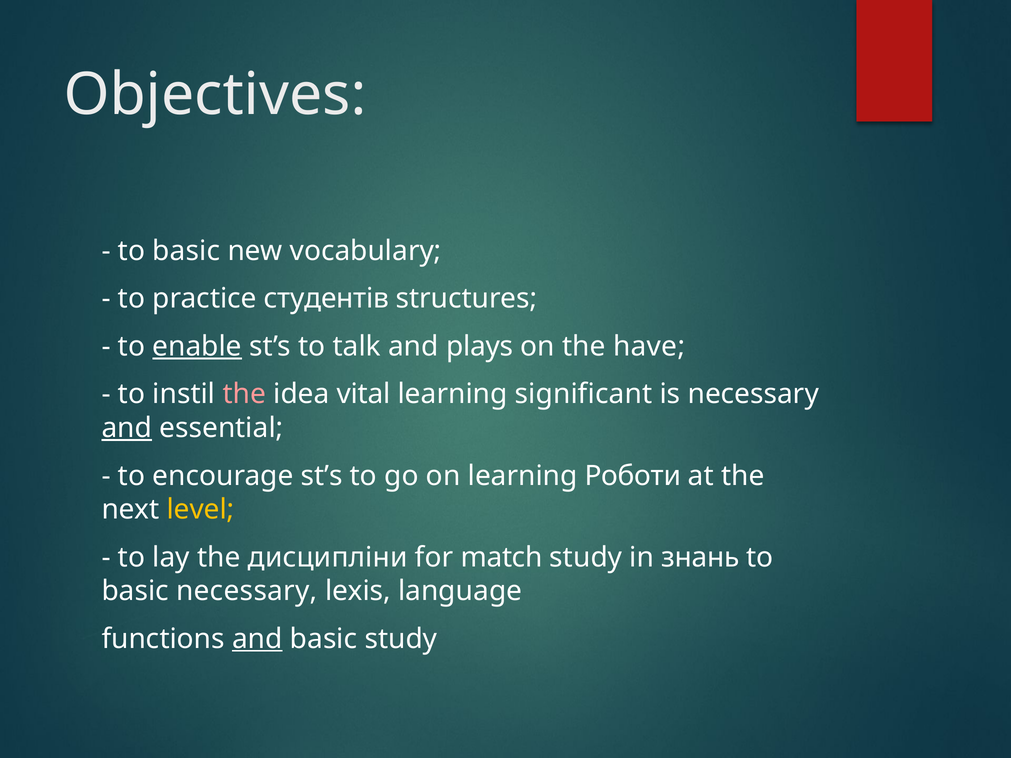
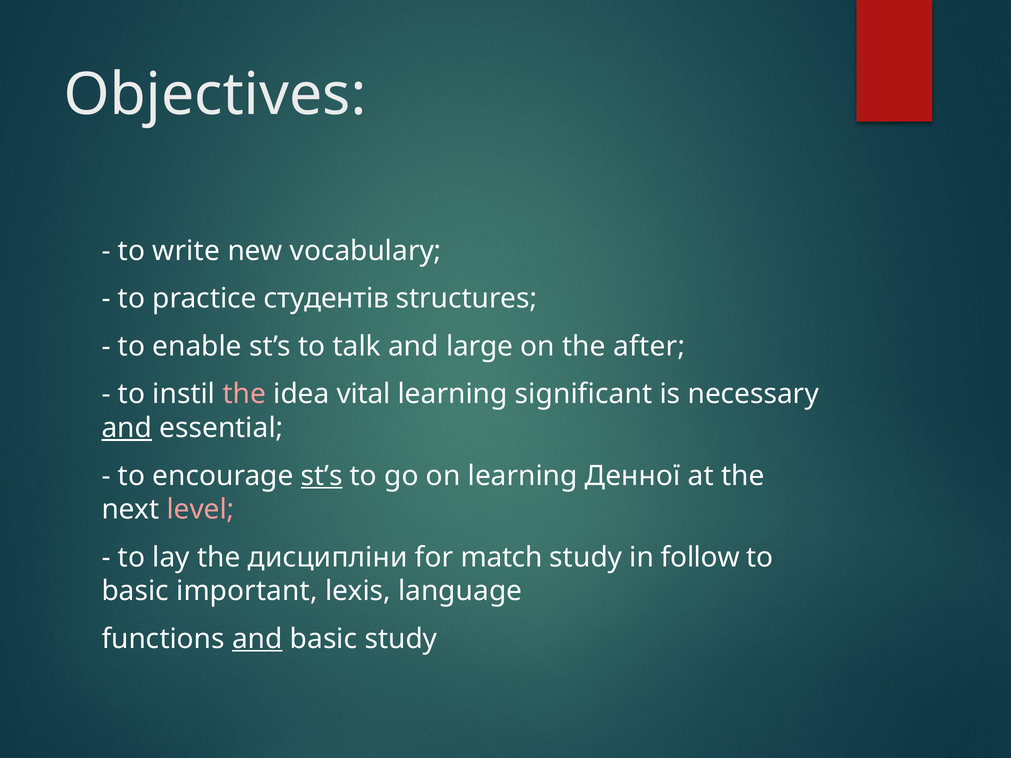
basic at (186, 251): basic -> write
enable underline: present -> none
plays: plays -> large
have: have -> after
st’s at (322, 476) underline: none -> present
Роботи: Роботи -> Денної
level colour: yellow -> pink
знань: знань -> follow
basic necessary: necessary -> important
